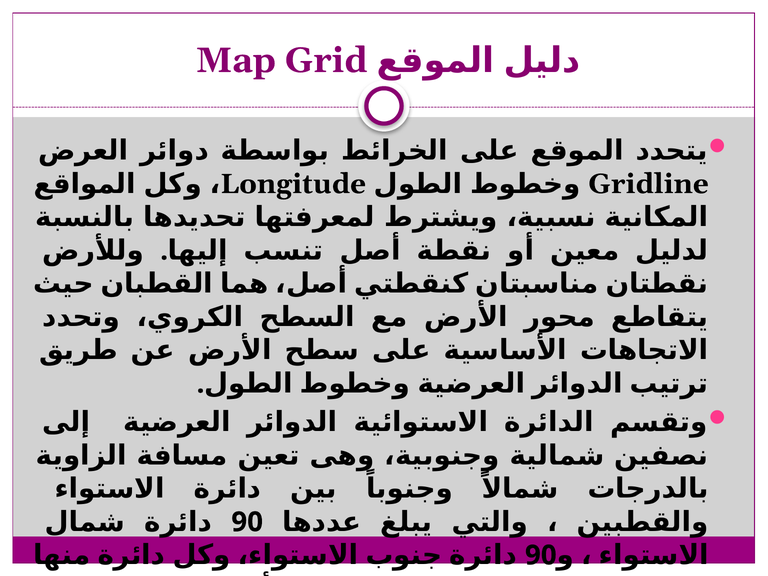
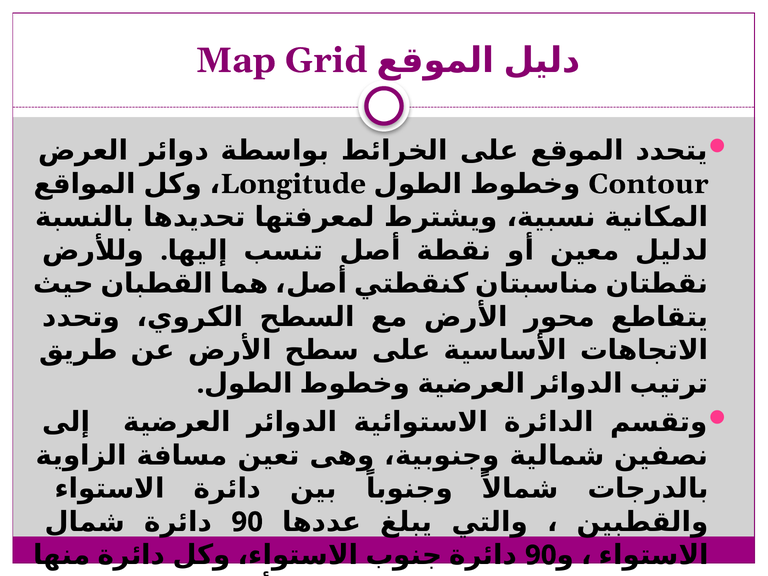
Gridline: Gridline -> Contour
